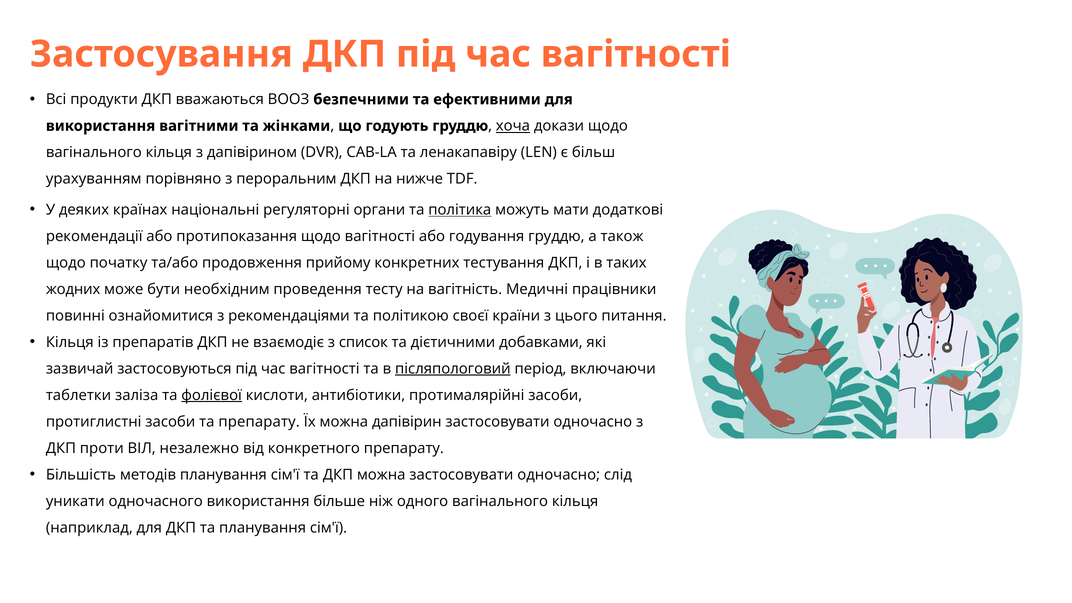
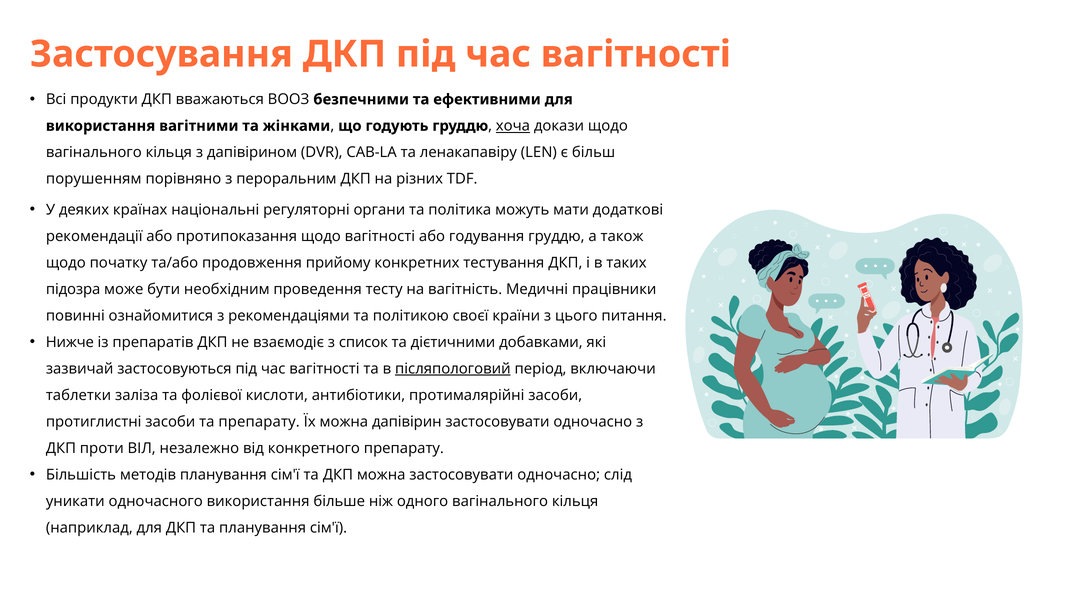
урахуванням: урахуванням -> порушенням
нижче: нижче -> різних
політика underline: present -> none
жодних: жодних -> підозра
Кільця at (70, 342): Кільця -> Нижче
фолієвої underline: present -> none
